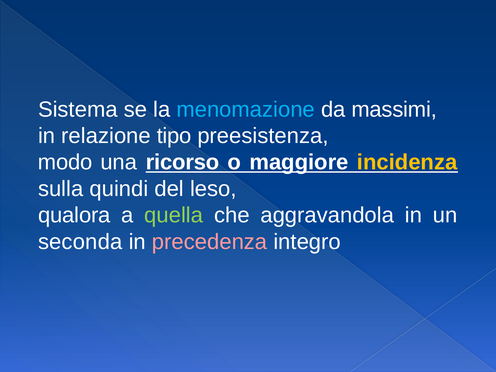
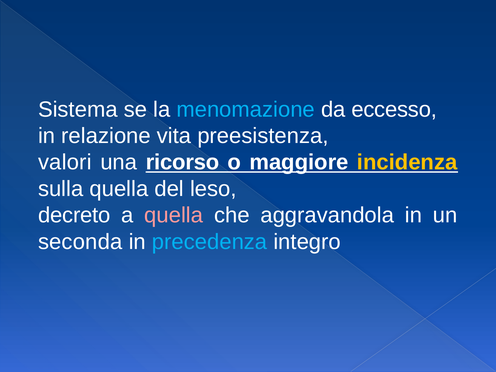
massimi: massimi -> eccesso
tipo: tipo -> vita
modo: modo -> valori
sulla quindi: quindi -> quella
qualora: qualora -> decreto
quella at (174, 215) colour: light green -> pink
precedenza colour: pink -> light blue
